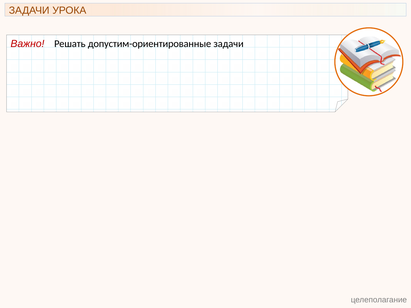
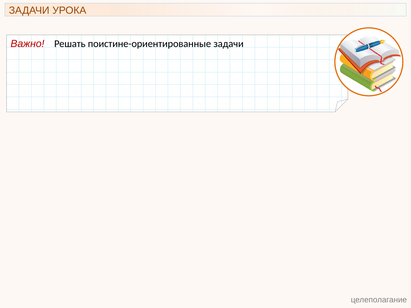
допустим-ориентированные: допустим-ориентированные -> поистине-ориентированные
